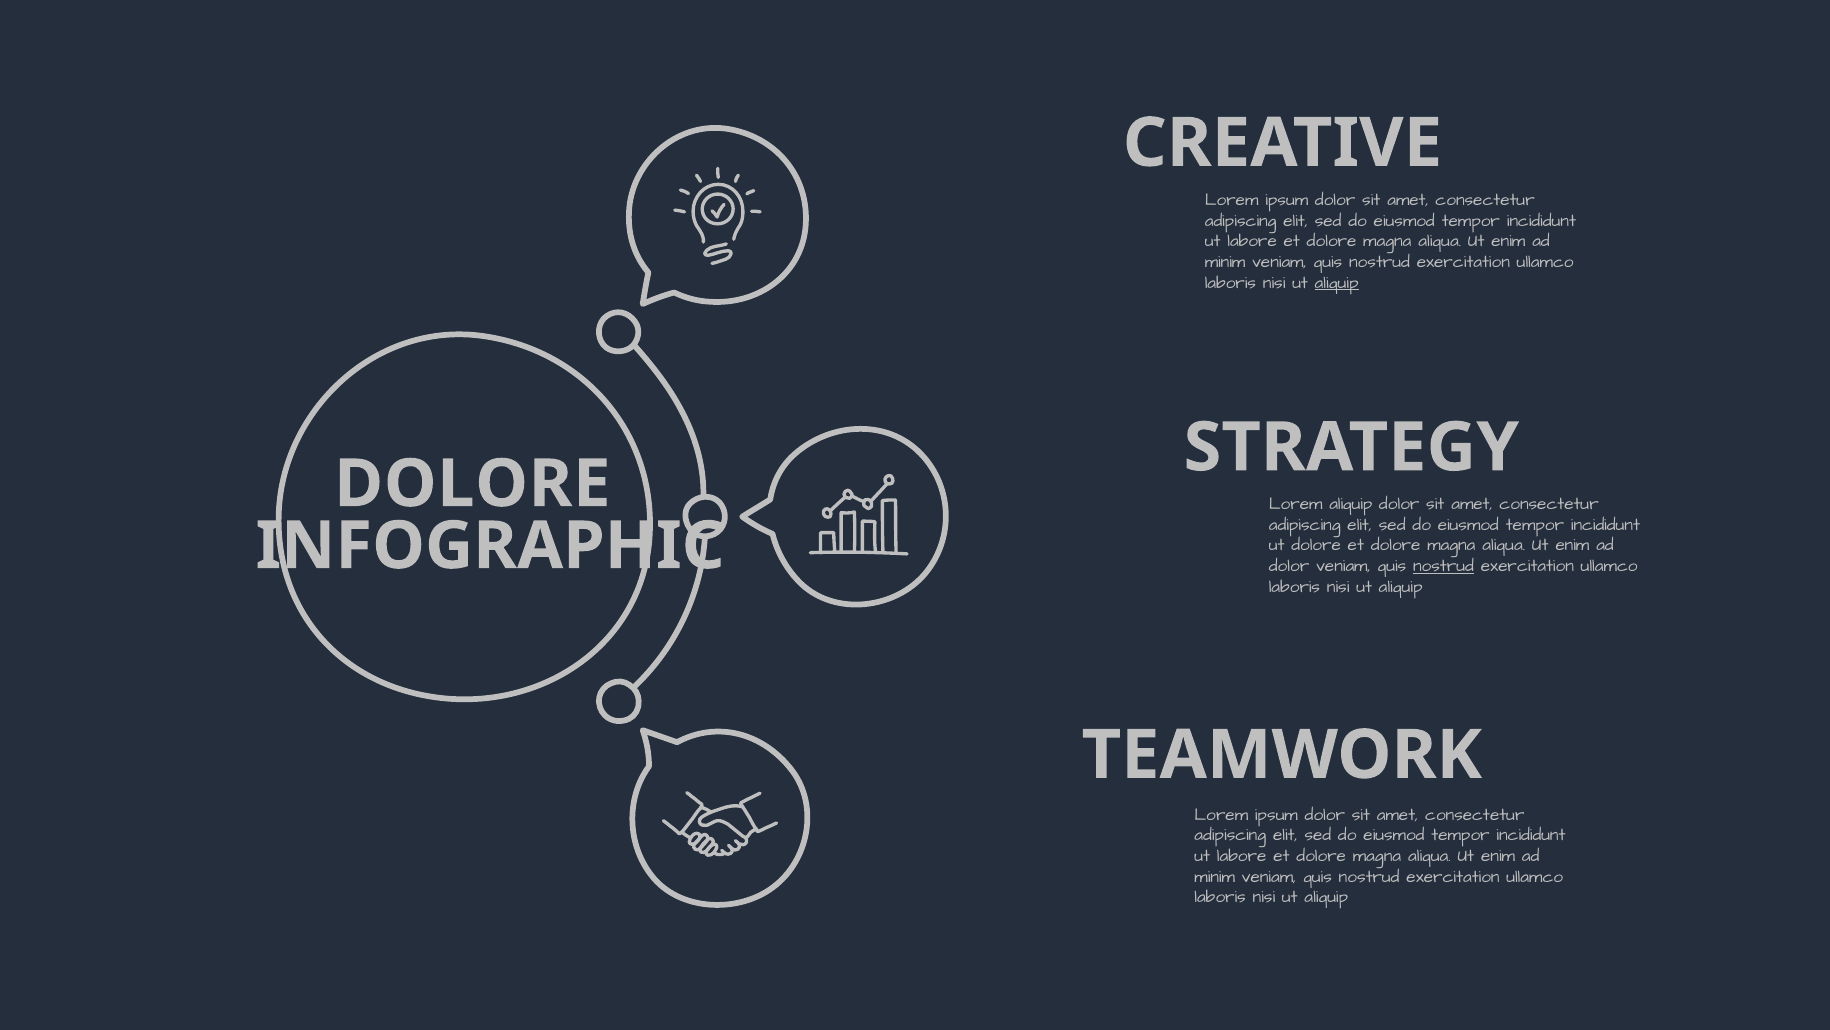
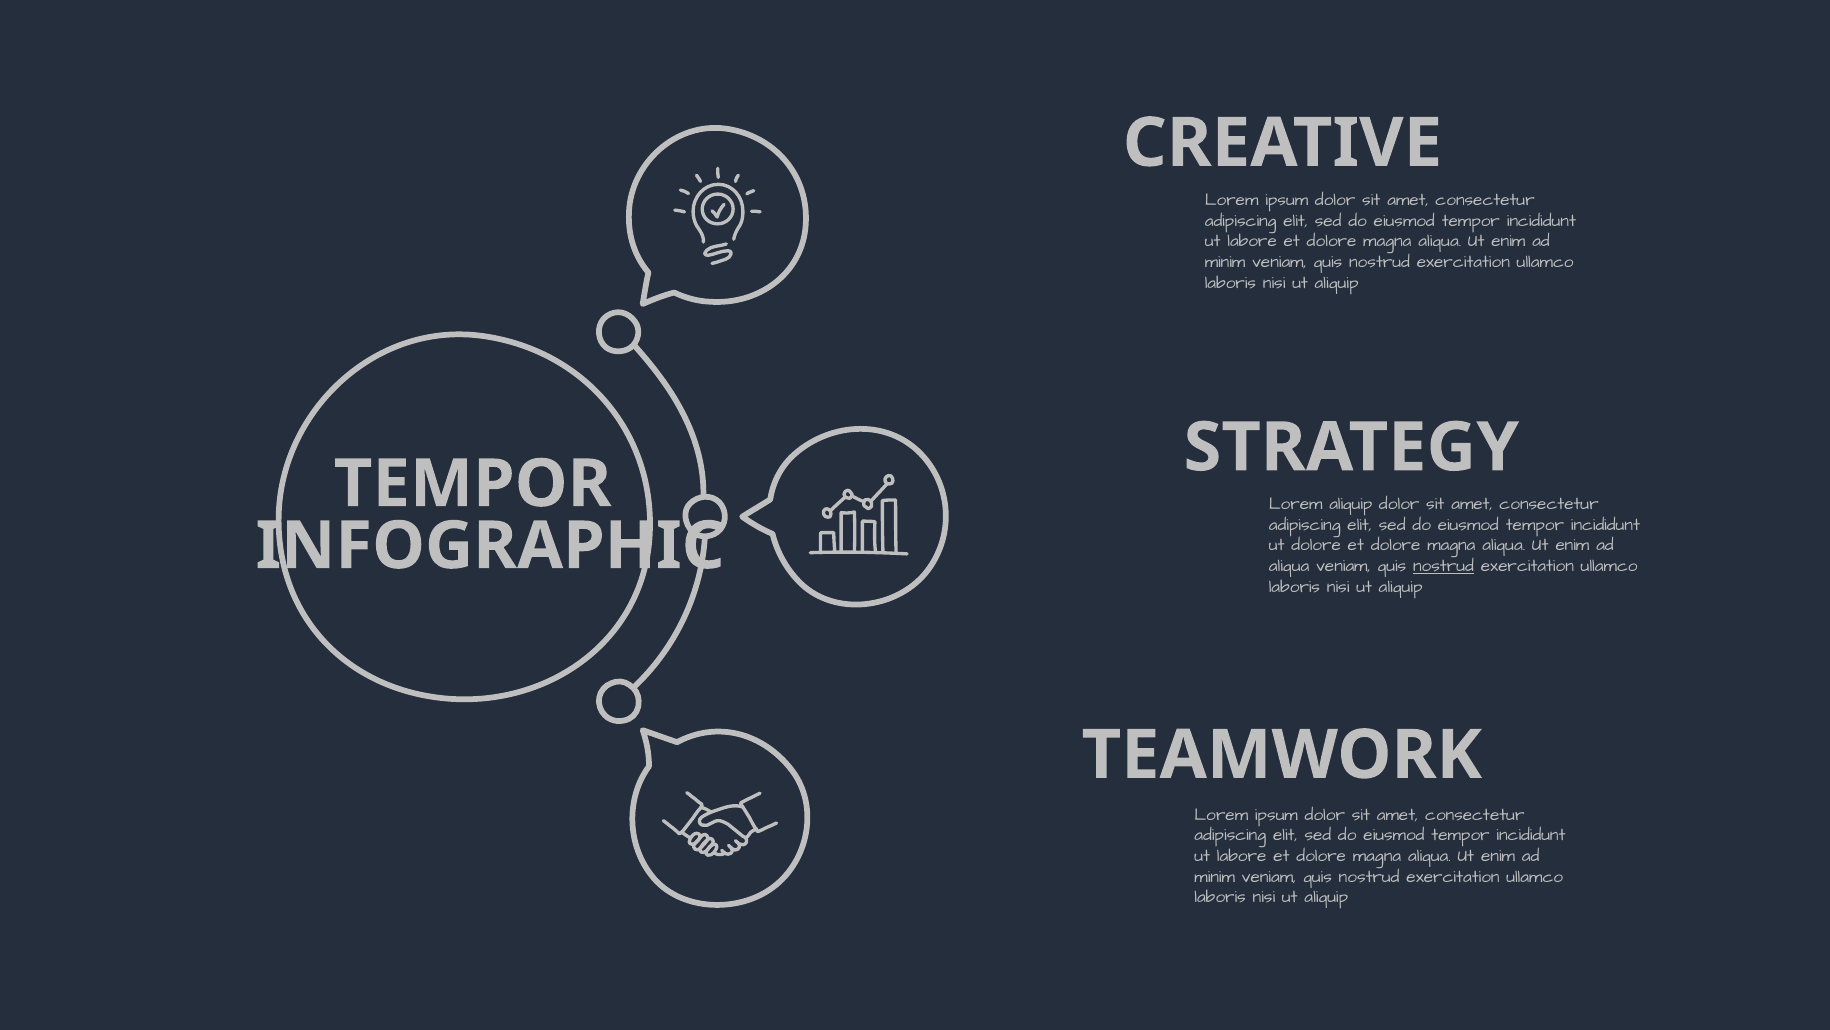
aliquip at (1337, 282) underline: present -> none
DOLORE at (472, 484): DOLORE -> TEMPOR
dolor at (1289, 565): dolor -> aliqua
